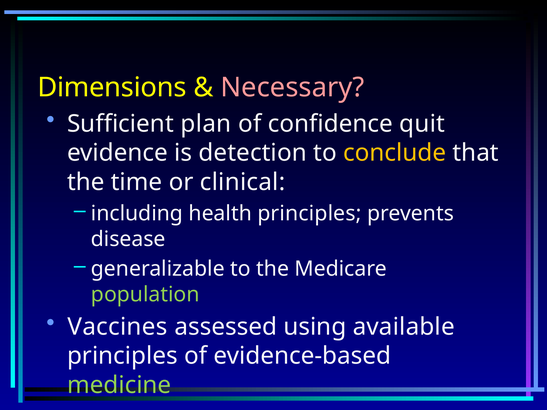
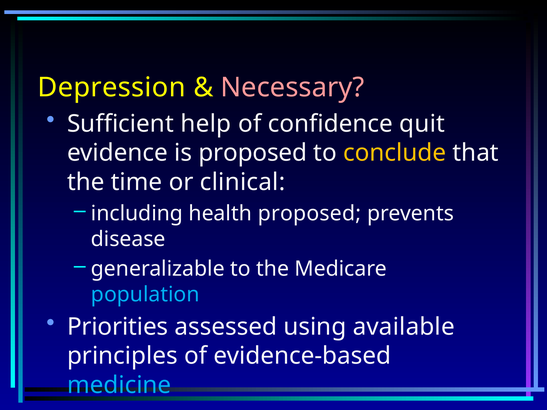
Dimensions: Dimensions -> Depression
plan: plan -> help
is detection: detection -> proposed
health principles: principles -> proposed
population colour: light green -> light blue
Vaccines: Vaccines -> Priorities
medicine colour: light green -> light blue
